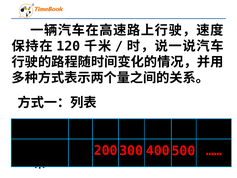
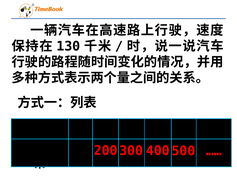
120: 120 -> 130
